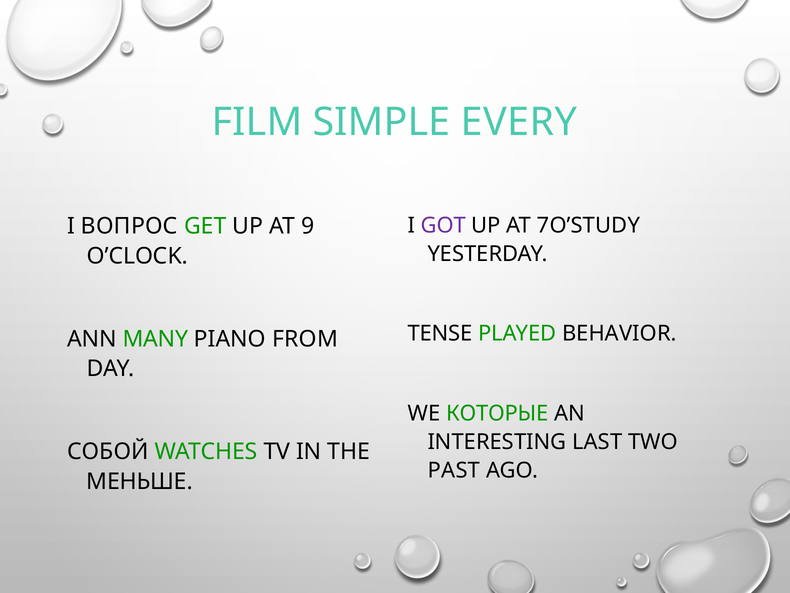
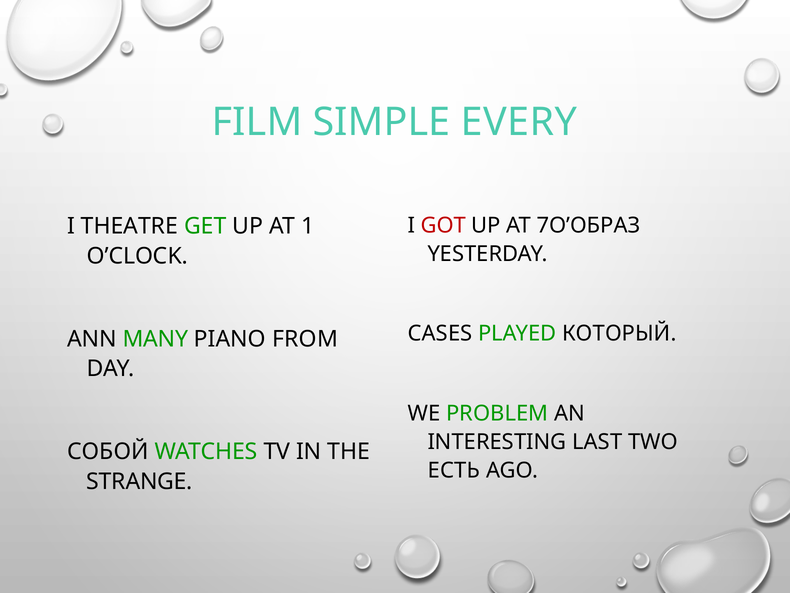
GOT colour: purple -> red
7O’STUDY: 7O’STUDY -> 7O’ОБРАЗ
ВОПРОС: ВОПРОС -> THEATRE
9: 9 -> 1
TENSE: TENSE -> CASES
BEHAVIOR: BEHAVIOR -> КОТОРЫЙ
КОТОРЫЕ: КОТОРЫЕ -> PROBLEM
PAST: PAST -> ЕСТЬ
МЕНЬШЕ: МЕНЬШЕ -> STRANGE
